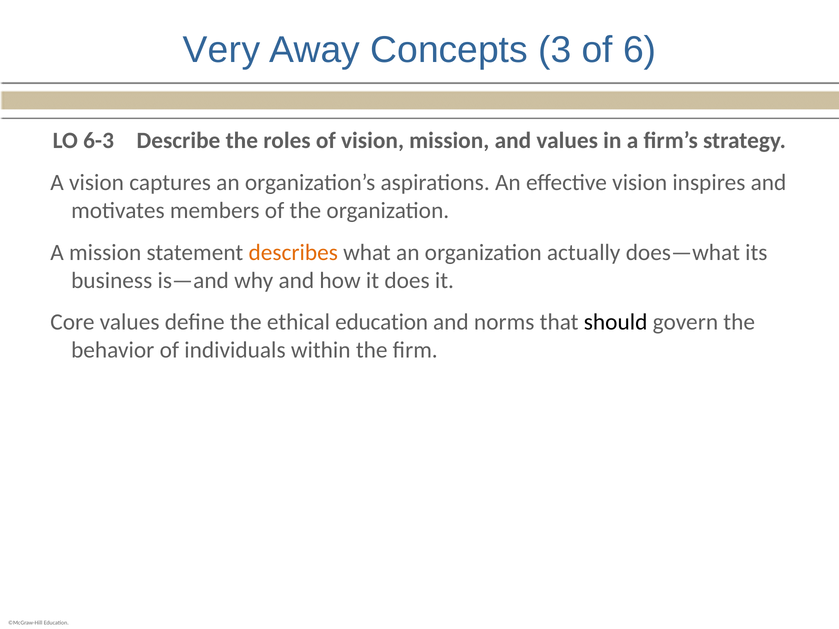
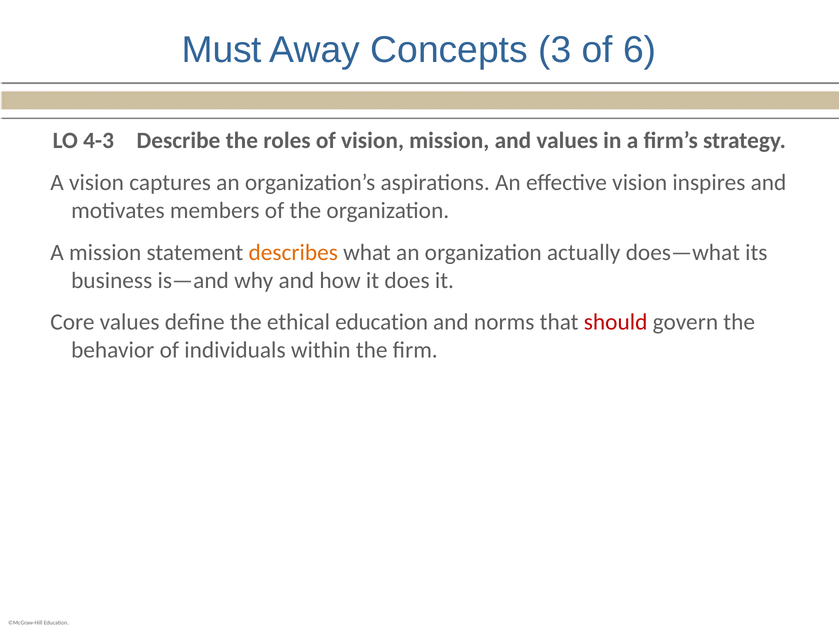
Very: Very -> Must
6-3: 6-3 -> 4-3
should colour: black -> red
